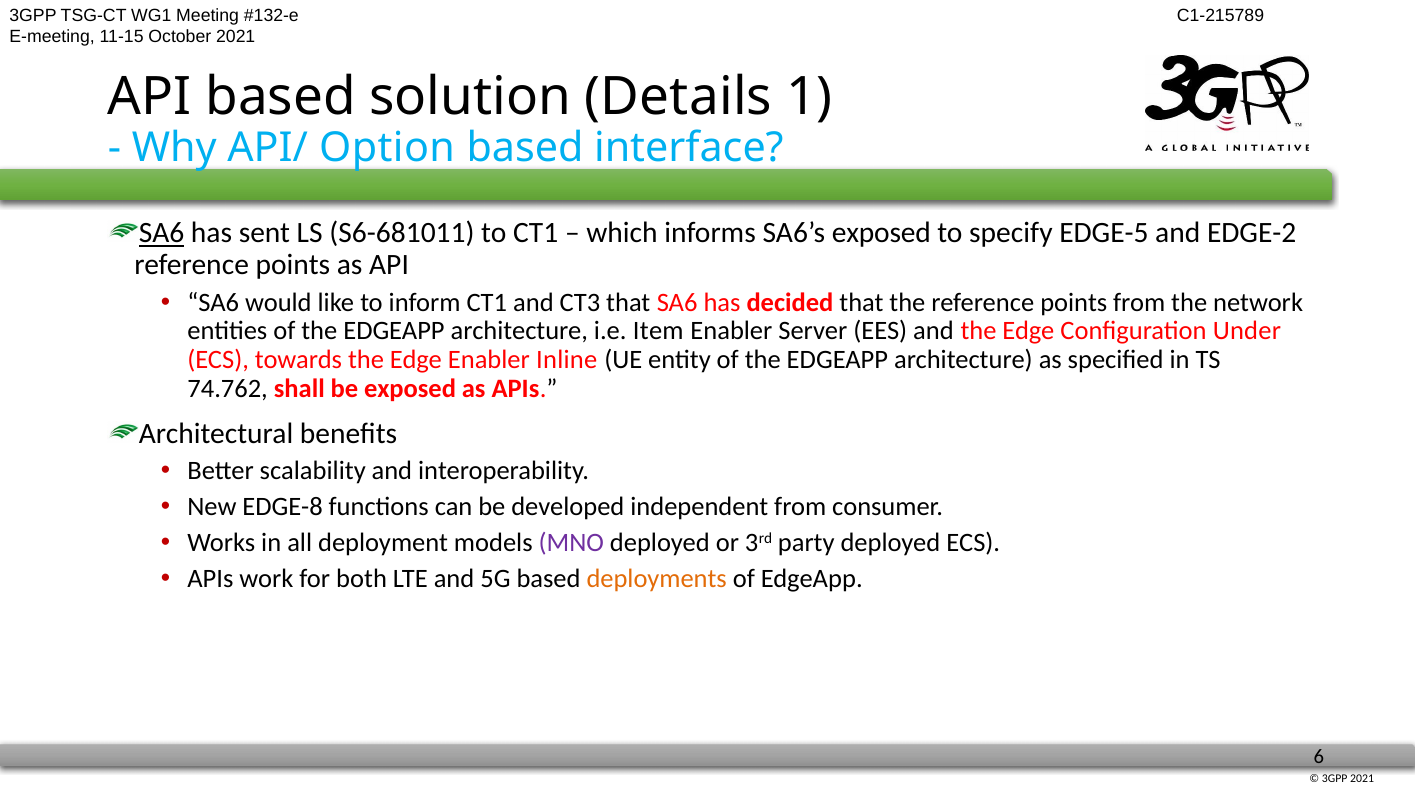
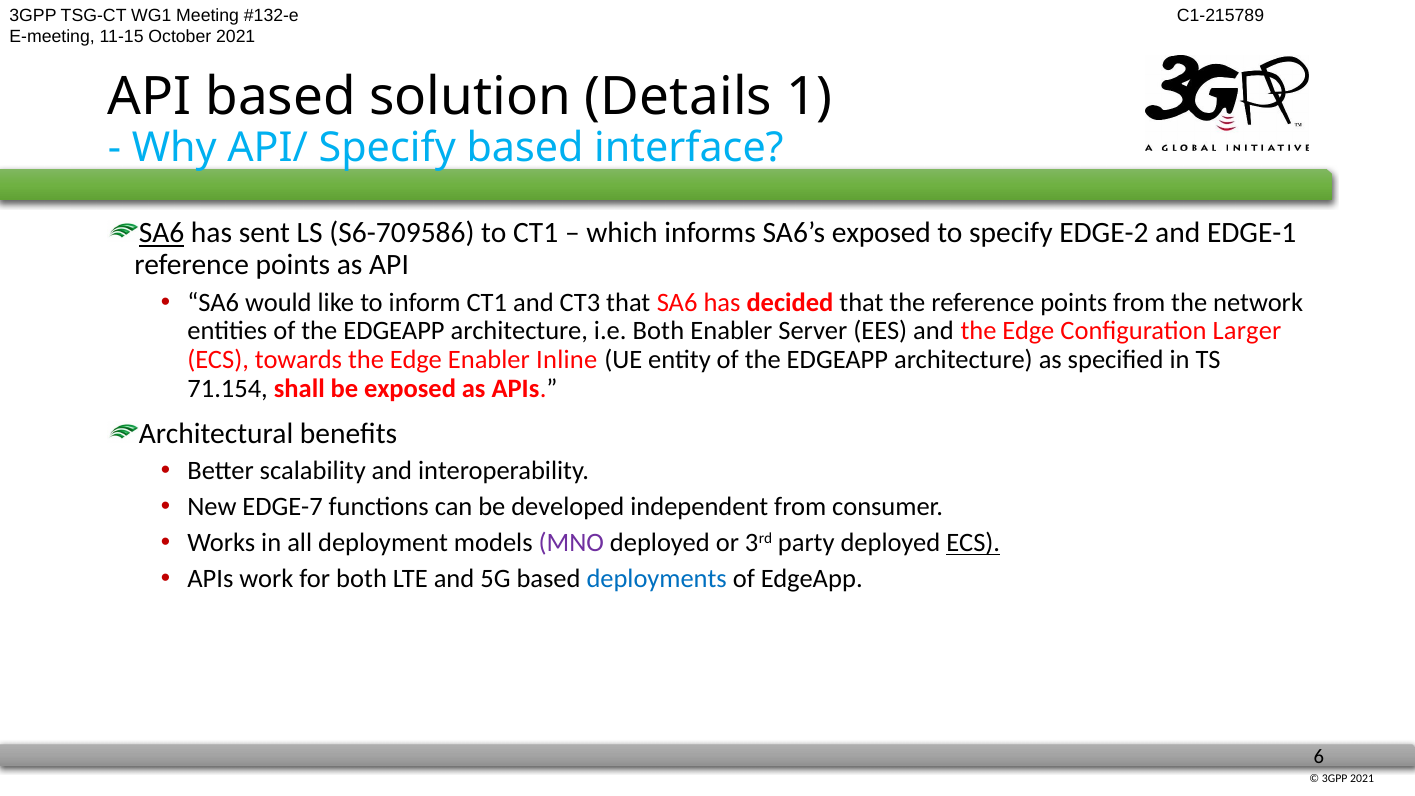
API/ Option: Option -> Specify
S6-681011: S6-681011 -> S6-709586
EDGE-5: EDGE-5 -> EDGE-2
EDGE-2: EDGE-2 -> EDGE-1
i.e Item: Item -> Both
Under: Under -> Larger
74.762: 74.762 -> 71.154
EDGE-8: EDGE-8 -> EDGE-7
ECS at (973, 543) underline: none -> present
deployments colour: orange -> blue
